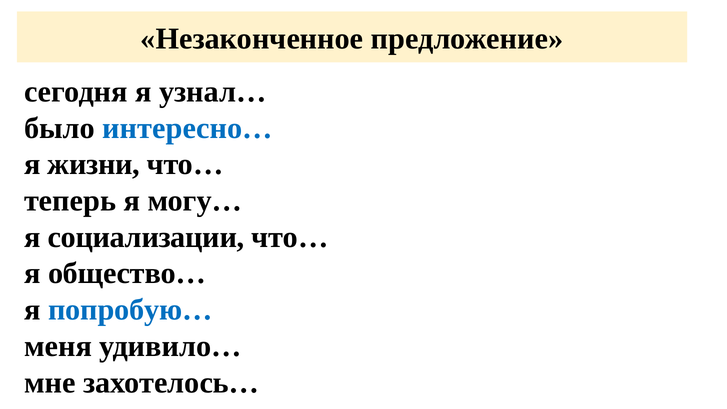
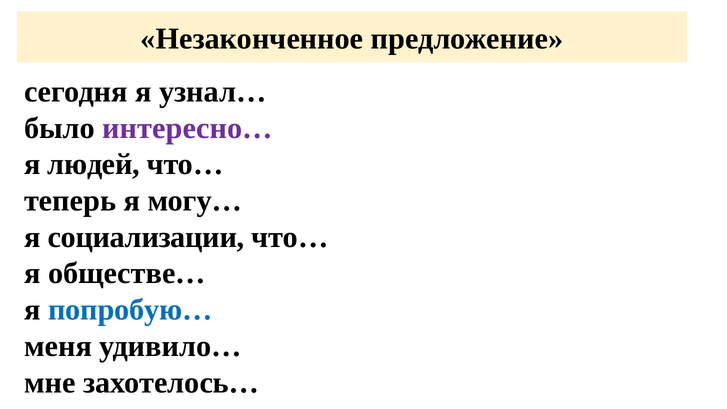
интересно… colour: blue -> purple
жизни: жизни -> людей
общество…: общество… -> обществе…
